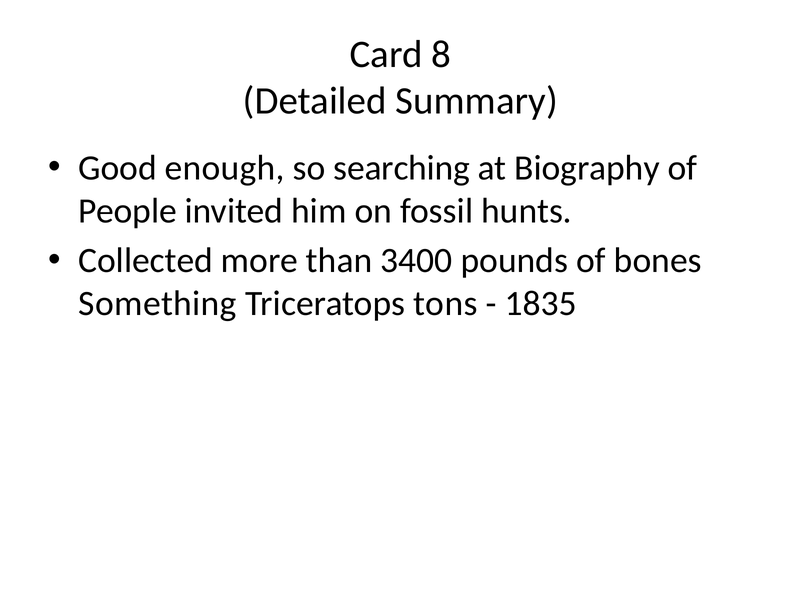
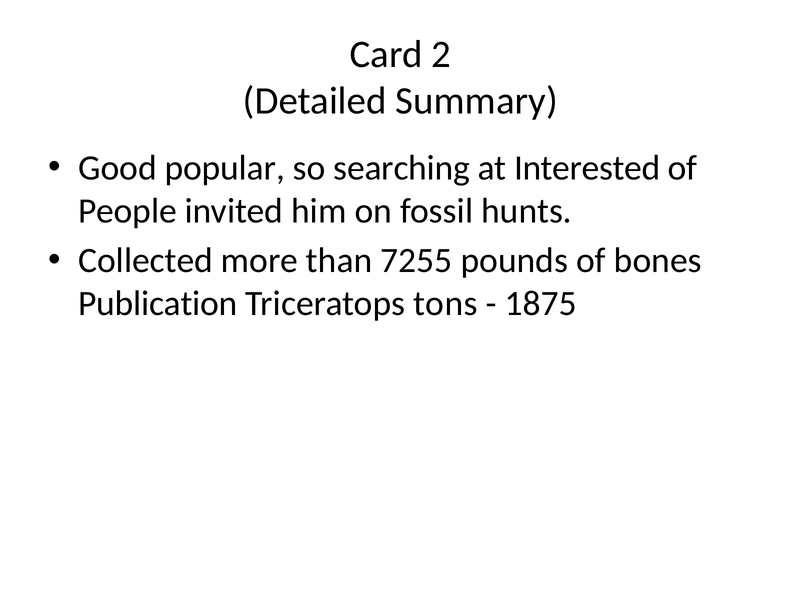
8: 8 -> 2
enough: enough -> popular
Biography: Biography -> Interested
3400: 3400 -> 7255
Something: Something -> Publication
1835: 1835 -> 1875
